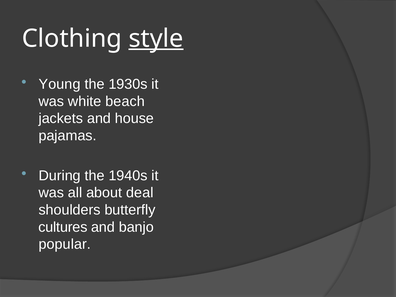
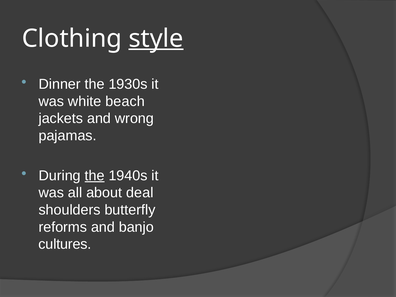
Young: Young -> Dinner
house: house -> wrong
the at (95, 176) underline: none -> present
cultures: cultures -> reforms
popular: popular -> cultures
